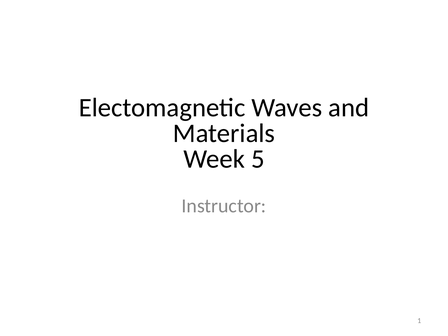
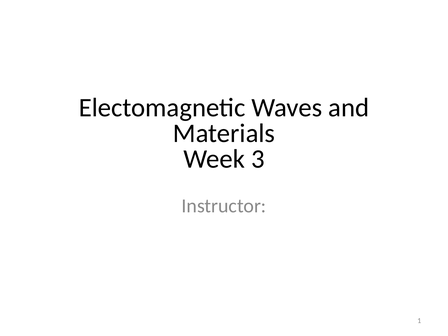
5: 5 -> 3
